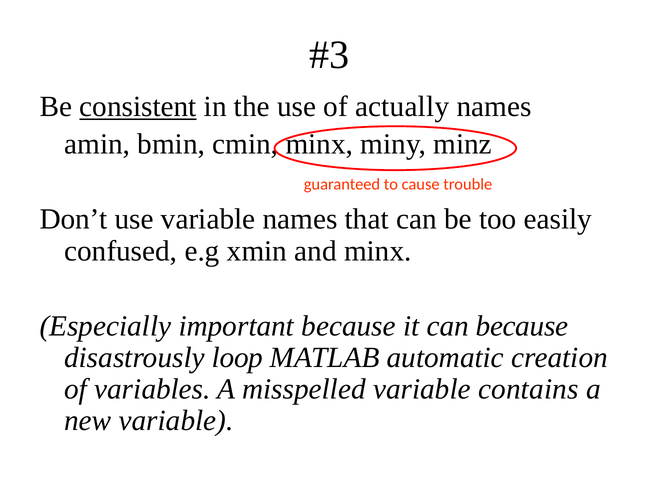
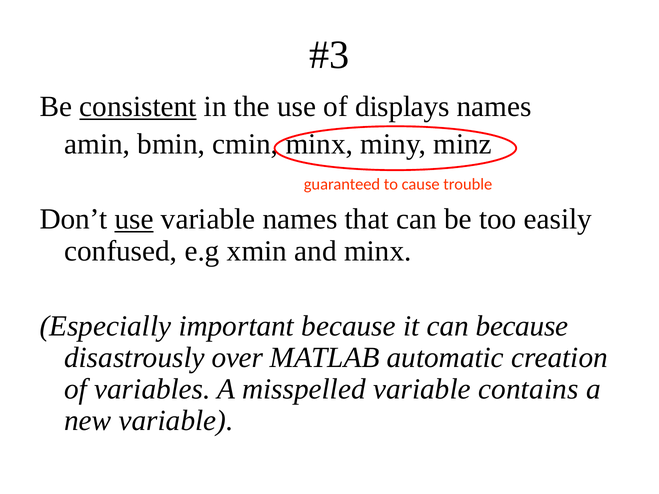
actually: actually -> displays
use at (134, 219) underline: none -> present
loop: loop -> over
